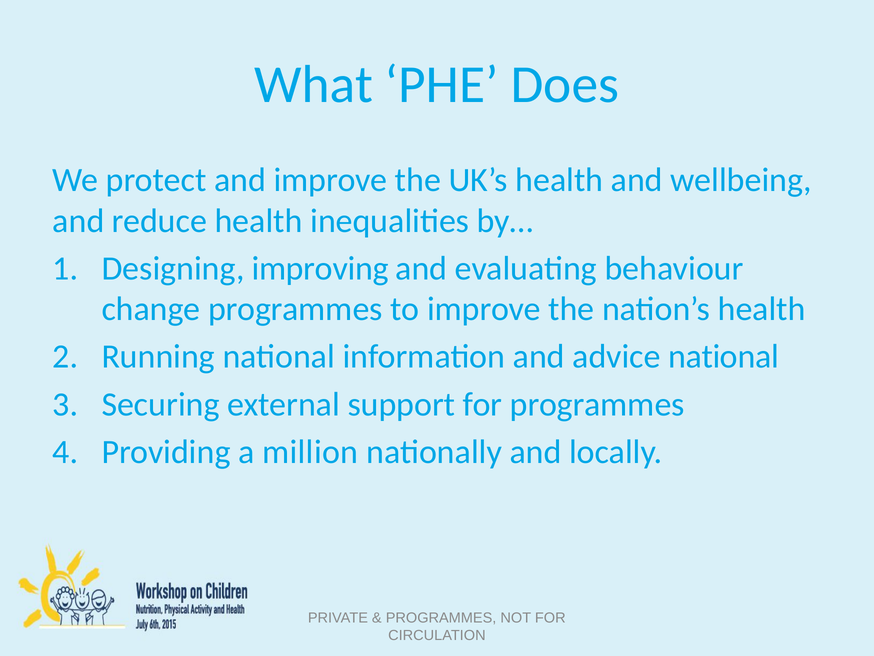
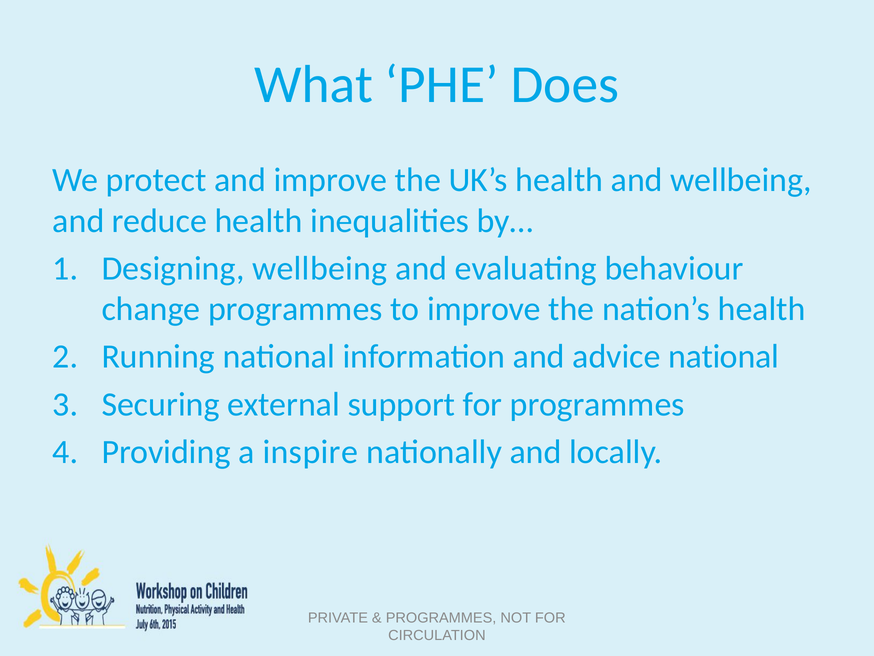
Designing improving: improving -> wellbeing
million: million -> inspire
